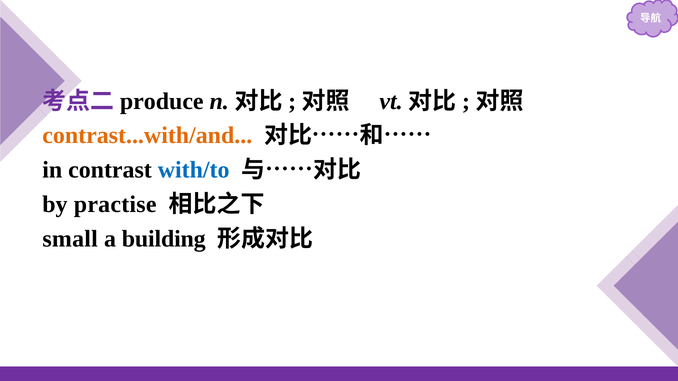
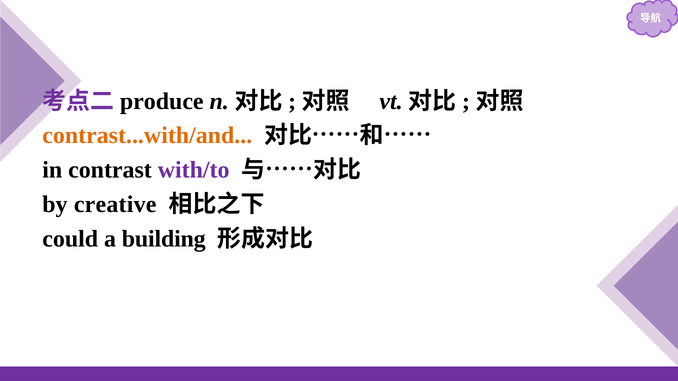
with/to colour: blue -> purple
practise: practise -> creative
small: small -> could
